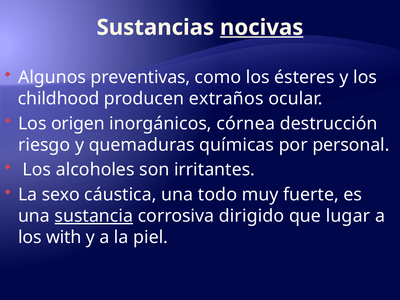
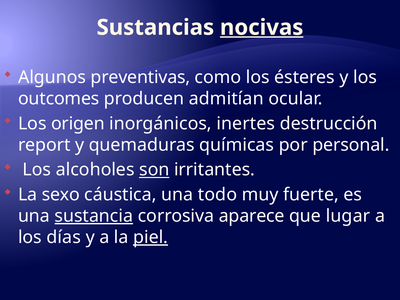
childhood: childhood -> outcomes
extraños: extraños -> admitían
córnea: córnea -> inertes
riesgo: riesgo -> report
son underline: none -> present
dirigido: dirigido -> aparece
with: with -> días
piel underline: none -> present
